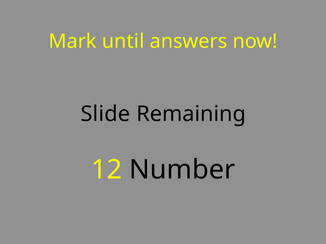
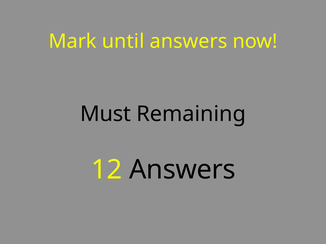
Slide: Slide -> Must
12 Number: Number -> Answers
